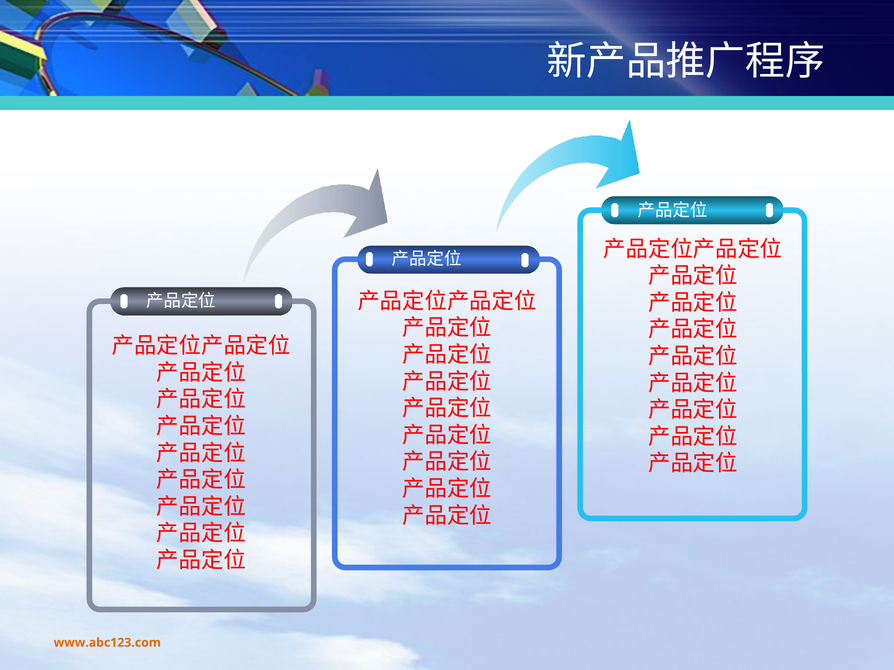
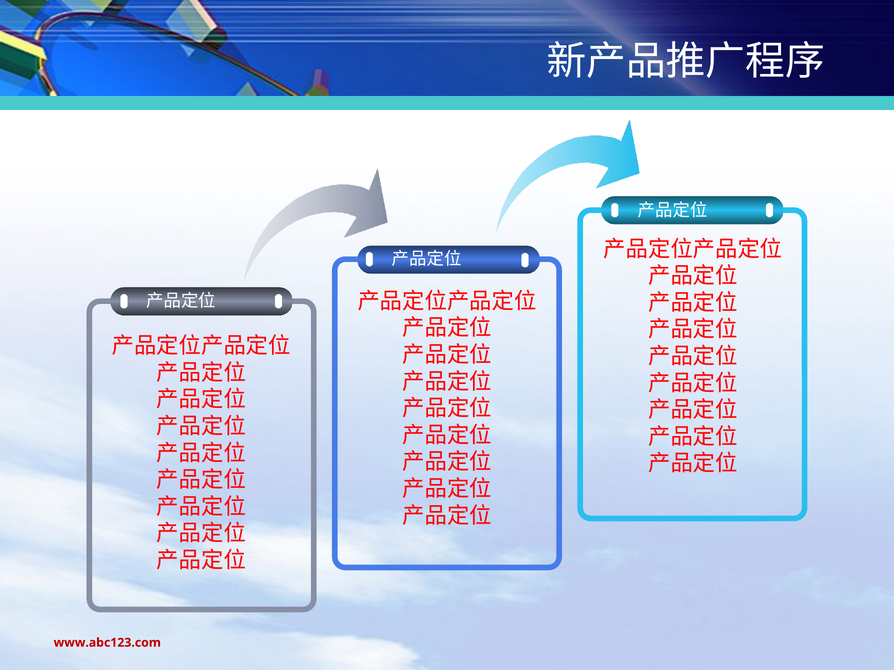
www.abc123.com colour: orange -> red
